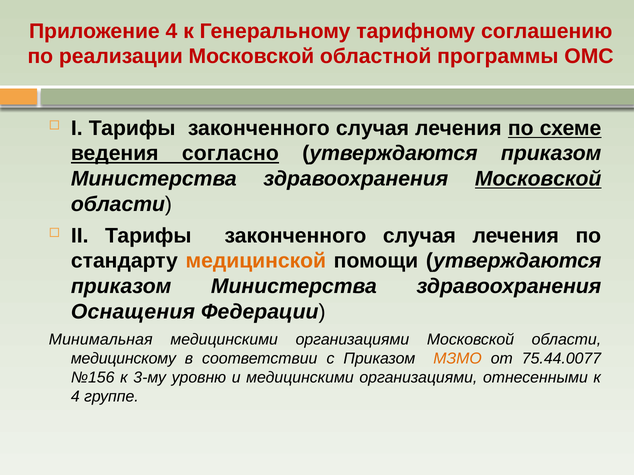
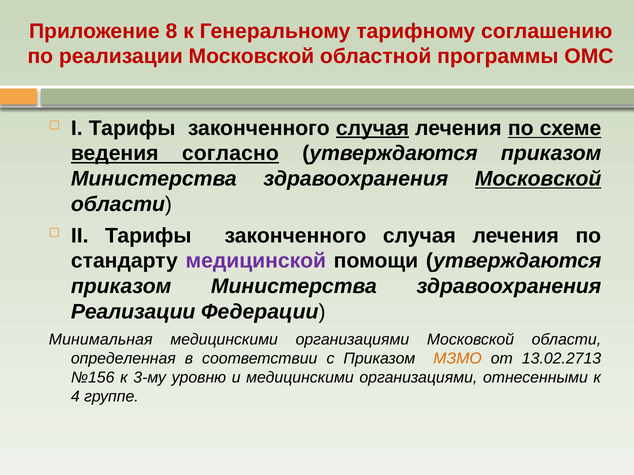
Приложение 4: 4 -> 8
случая at (372, 128) underline: none -> present
медицинской colour: orange -> purple
Оснащения at (133, 312): Оснащения -> Реализации
медицинскому: медицинскому -> определенная
75.44.0077: 75.44.0077 -> 13.02.2713
